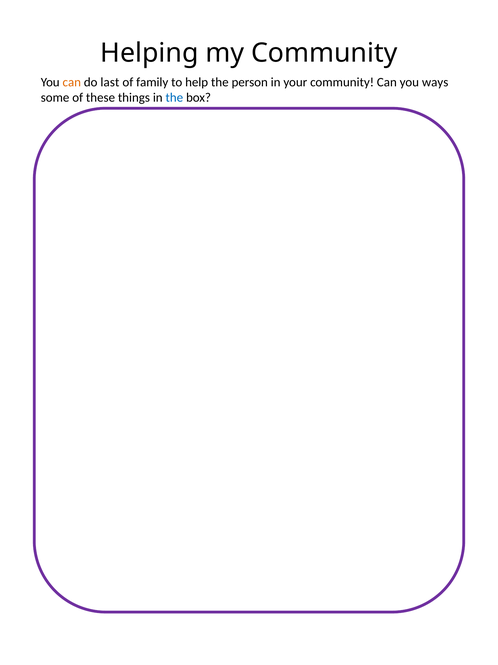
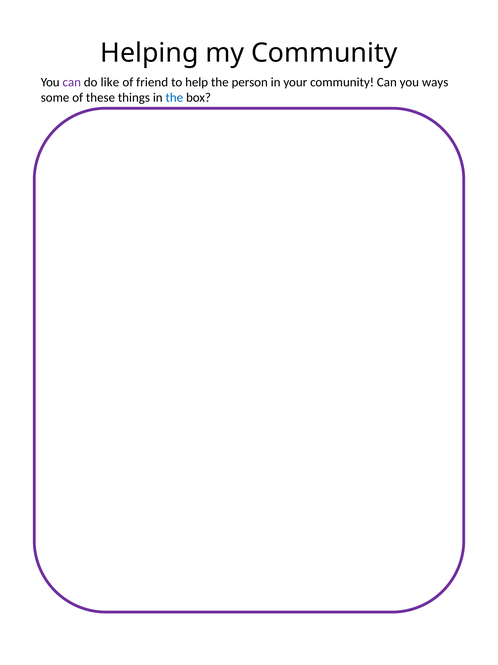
can at (72, 82) colour: orange -> purple
last: last -> like
family: family -> friend
